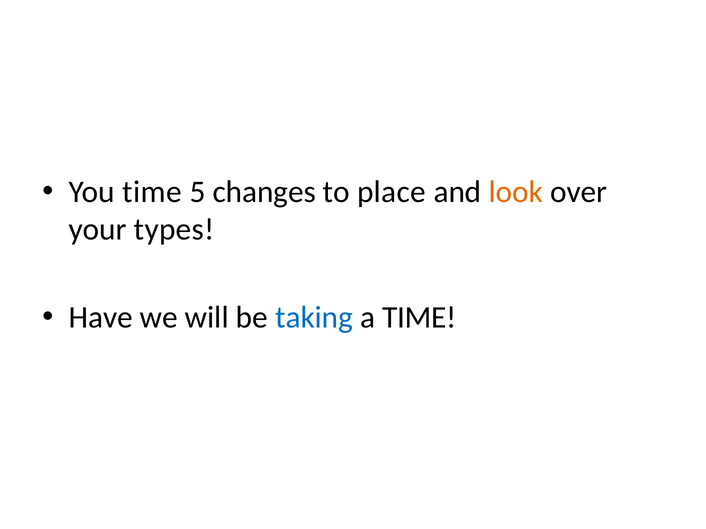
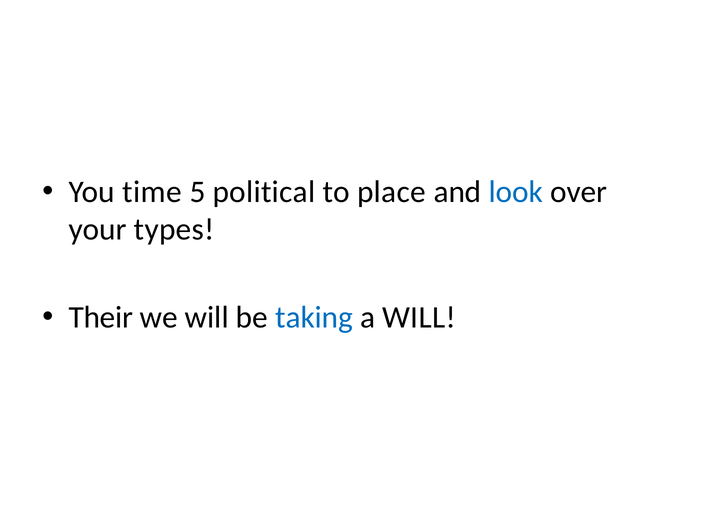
changes: changes -> political
look colour: orange -> blue
Have: Have -> Their
a TIME: TIME -> WILL
